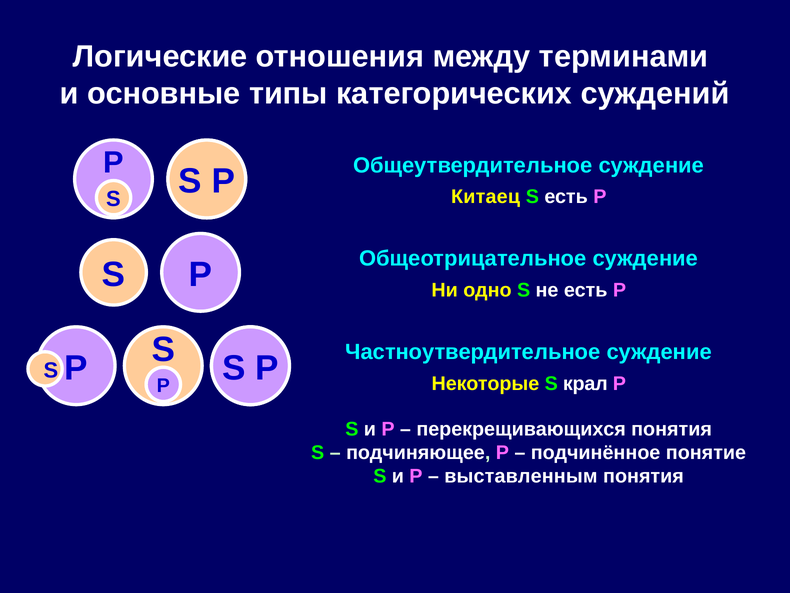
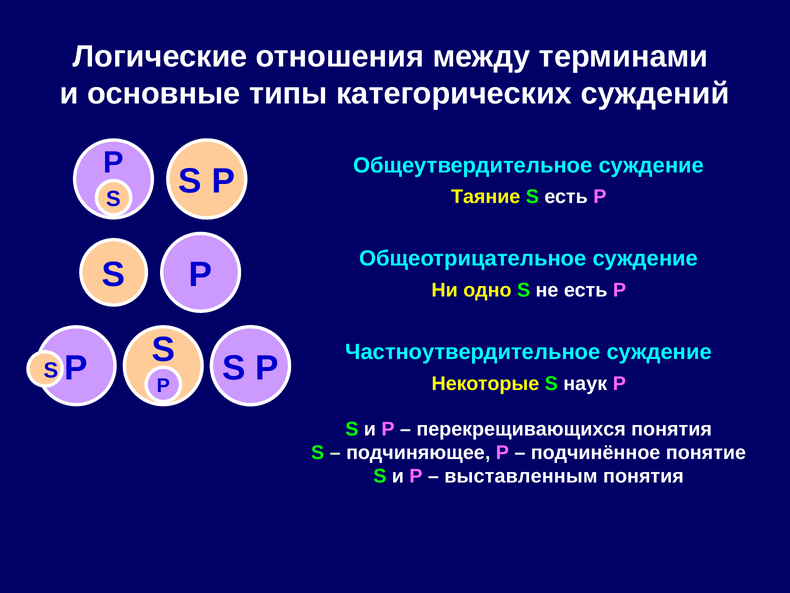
Китаец: Китаец -> Таяние
крал: крал -> наук
